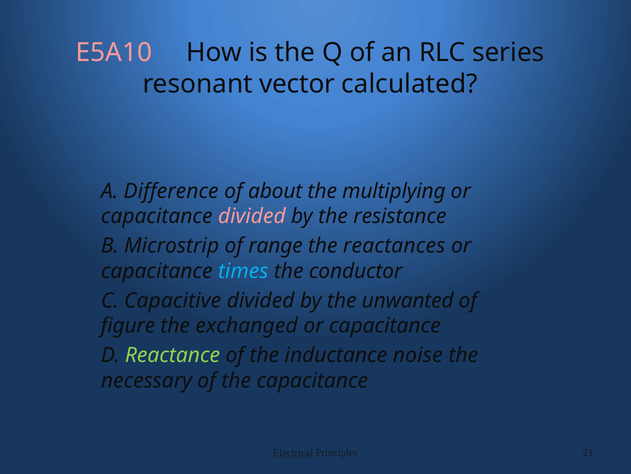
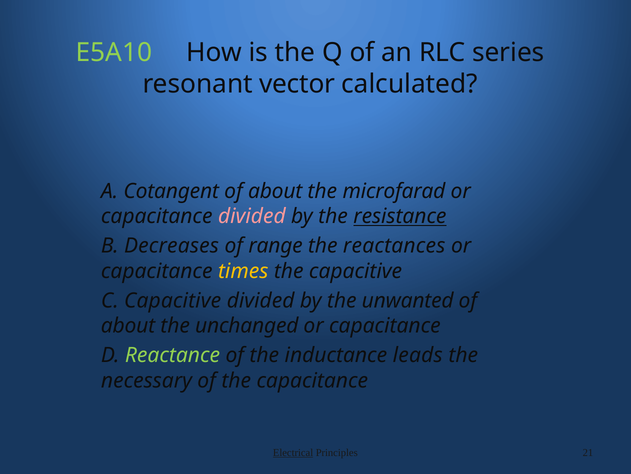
E5A10 colour: pink -> light green
Difference: Difference -> Cotangent
multiplying: multiplying -> microfarad
resistance underline: none -> present
Microstrip: Microstrip -> Decreases
times colour: light blue -> yellow
the conductor: conductor -> capacitive
figure at (128, 325): figure -> about
exchanged: exchanged -> unchanged
noise: noise -> leads
